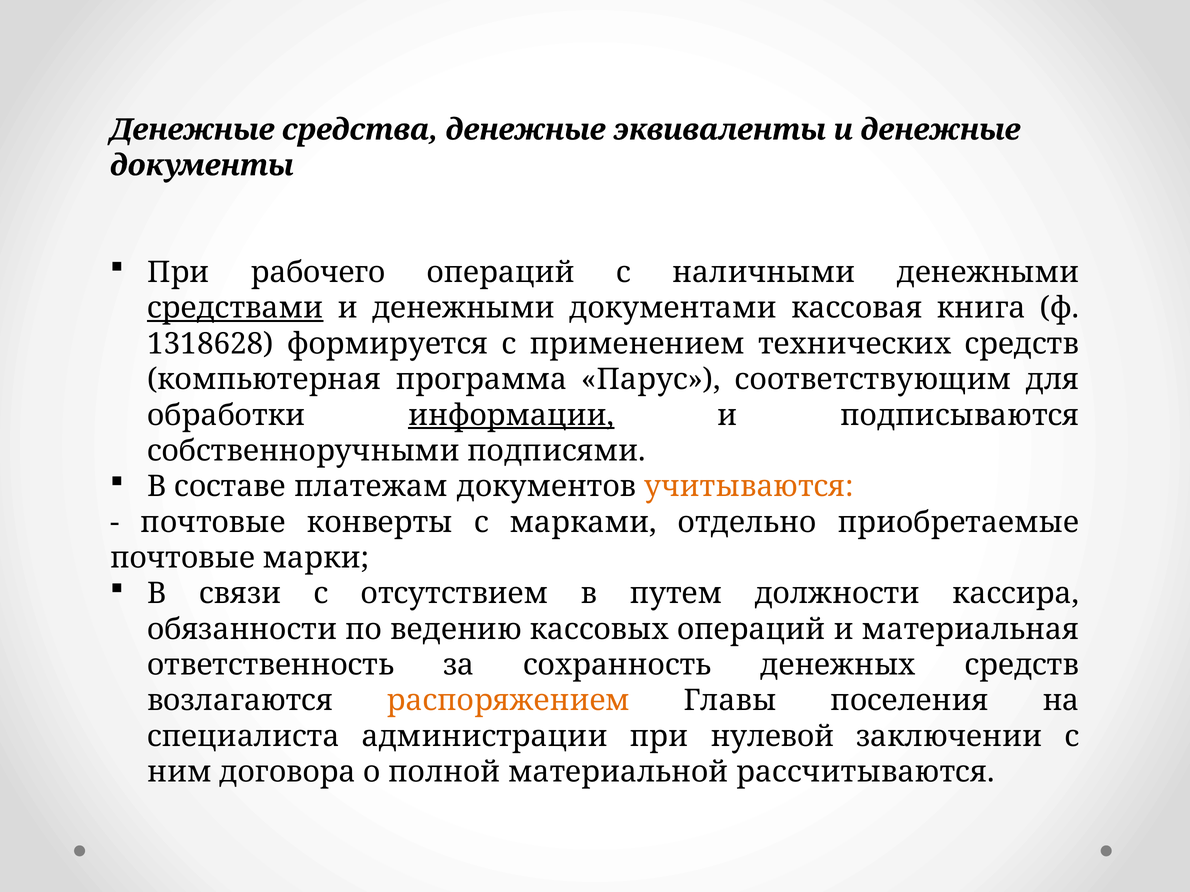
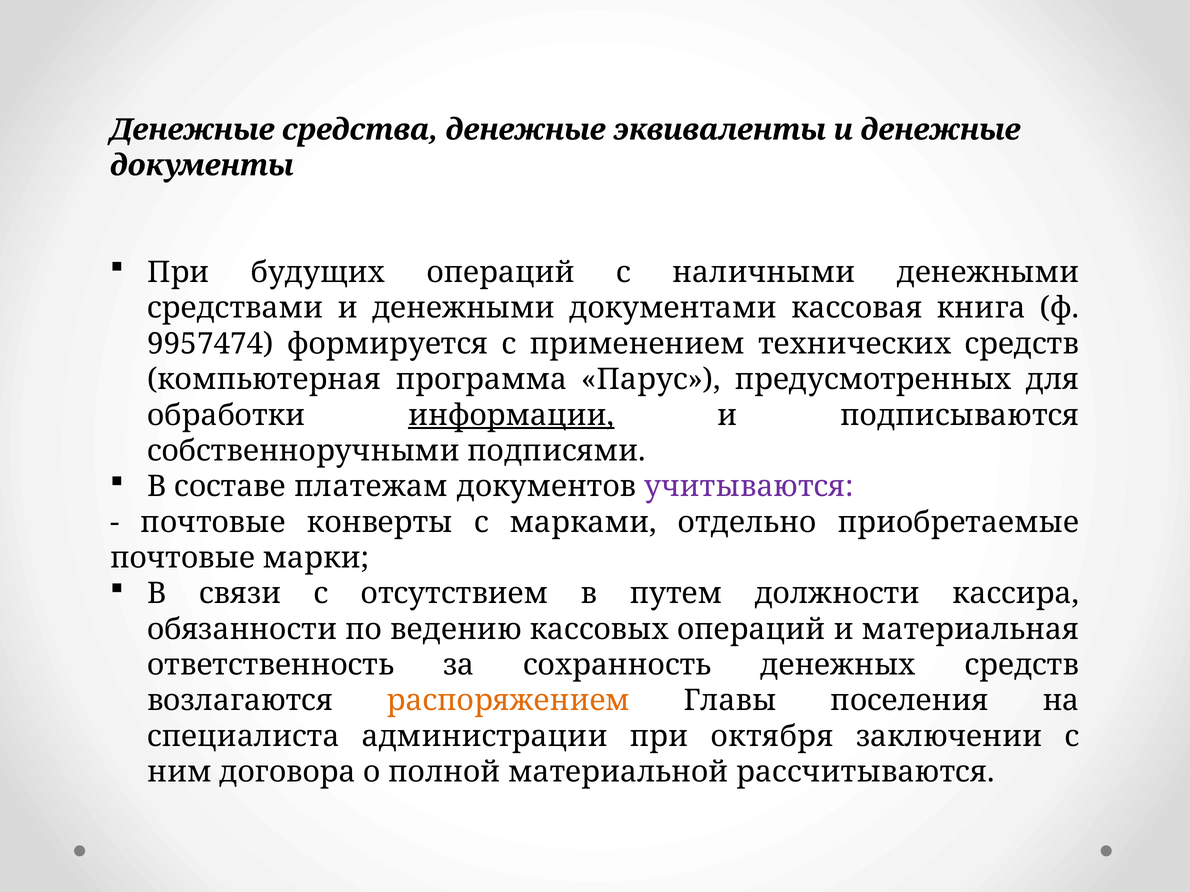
рабочего: рабочего -> будущих
средствами underline: present -> none
1318628: 1318628 -> 9957474
соответствующим: соответствующим -> предусмотренных
учитываются colour: orange -> purple
нулевой: нулевой -> октября
